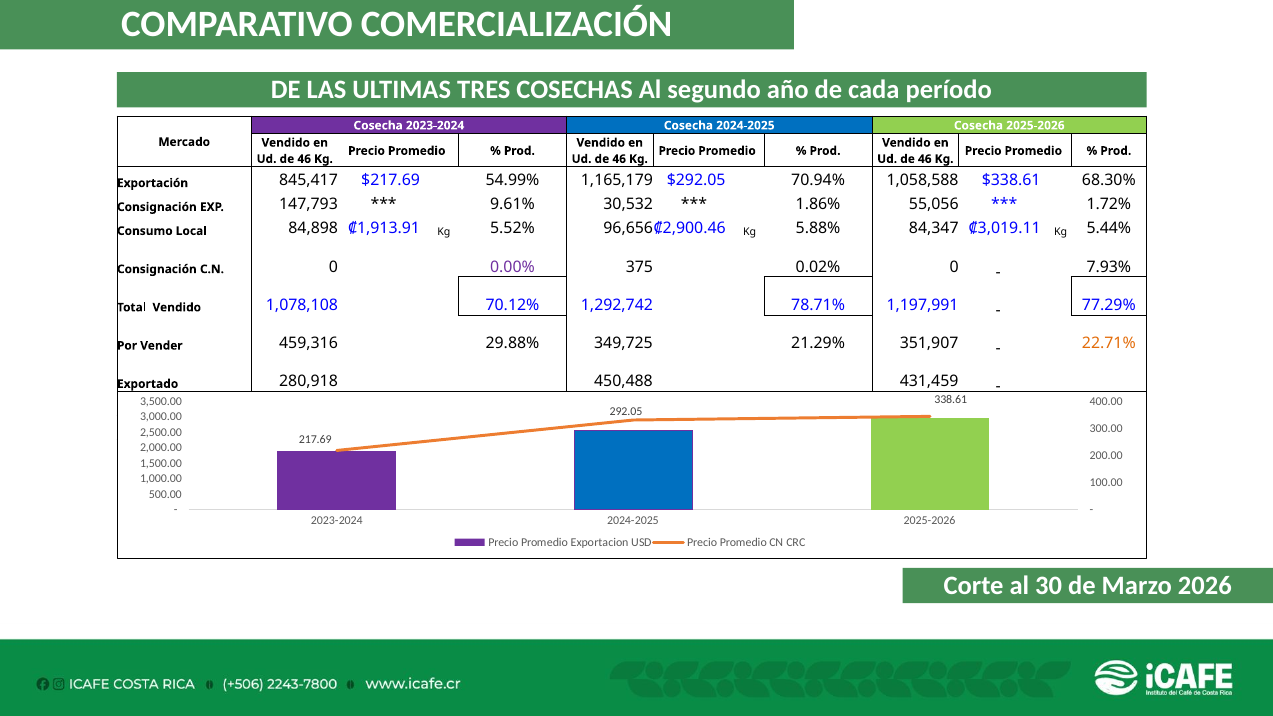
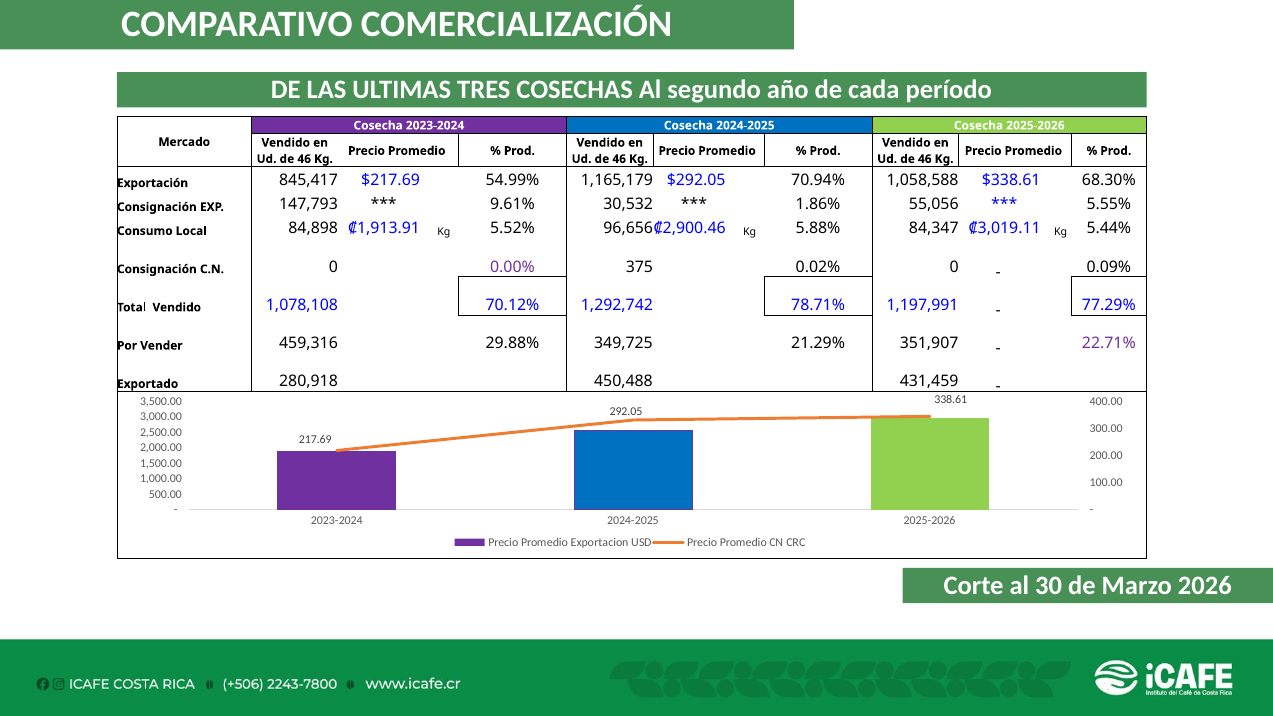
1.72%: 1.72% -> 5.55%
7.93%: 7.93% -> 0.09%
22.71% colour: orange -> purple
